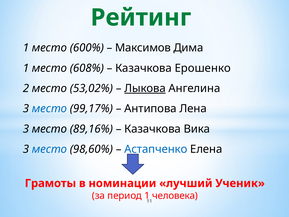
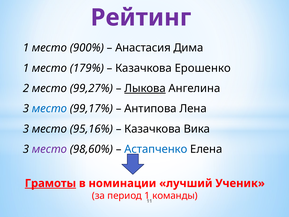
Рейтинг colour: green -> purple
600%: 600% -> 900%
Максимов: Максимов -> Анастасия
608%: 608% -> 179%
53,02%: 53,02% -> 99,27%
89,16%: 89,16% -> 95,16%
место at (49, 149) colour: blue -> purple
Грамоты underline: none -> present
человека: человека -> команды
